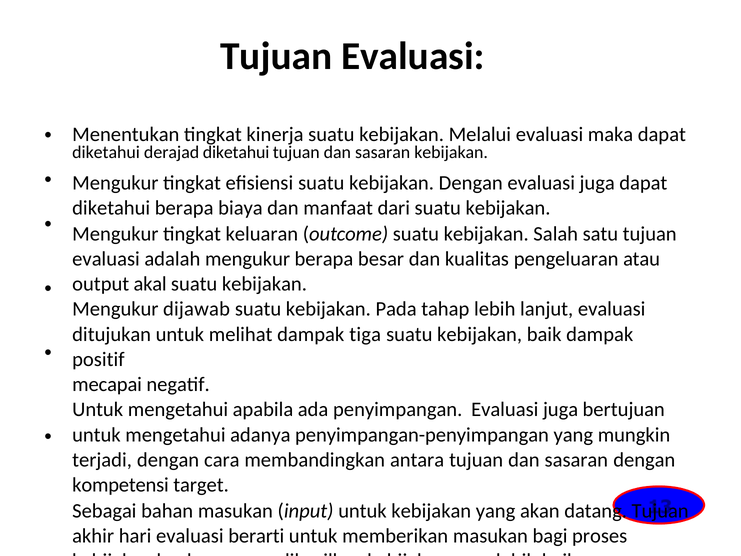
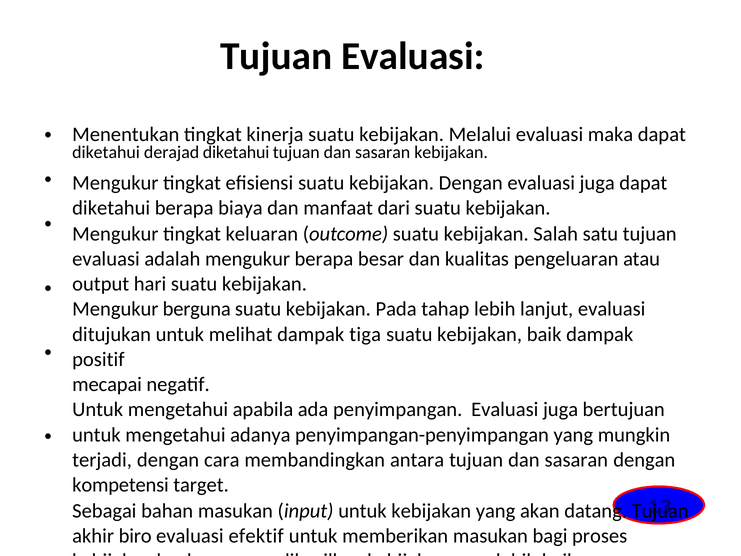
akal: akal -> hari
dijawab: dijawab -> berguna
hari: hari -> biro
berarti: berarti -> efektif
